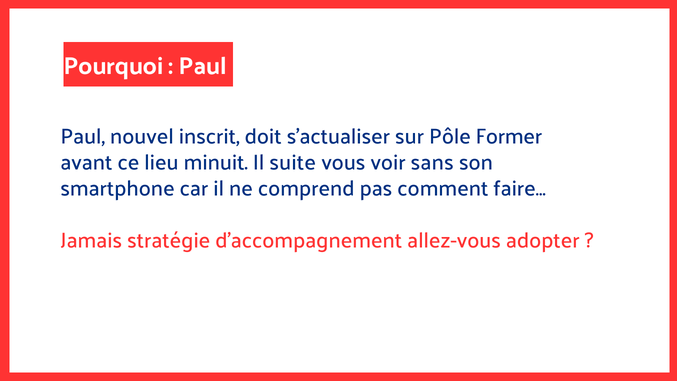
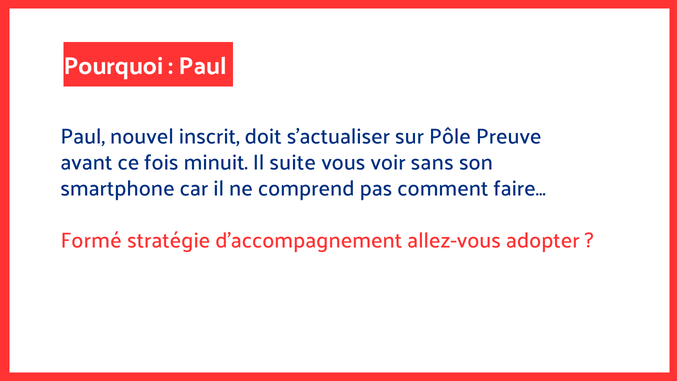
Former: Former -> Preuve
lieu: lieu -> fois
Jamais: Jamais -> Formé
